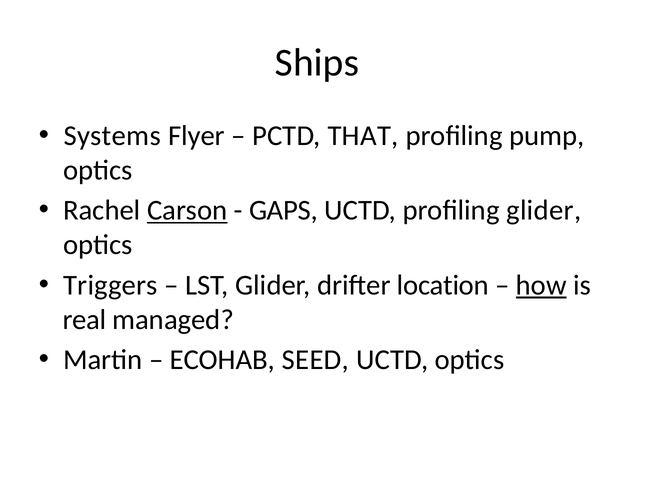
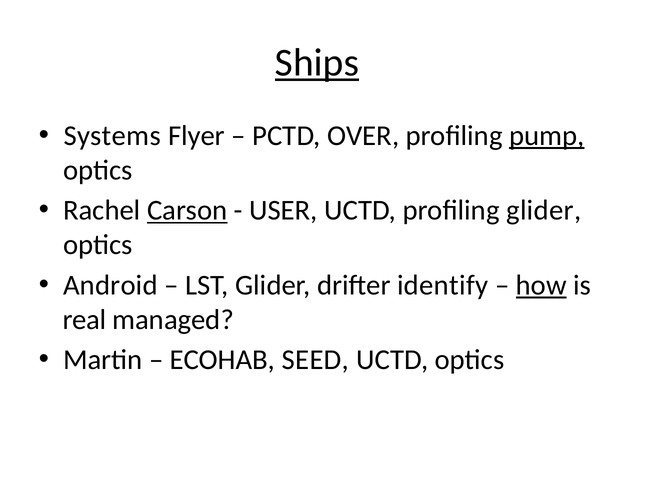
Ships underline: none -> present
THAT: THAT -> OVER
pump underline: none -> present
GAPS: GAPS -> USER
Triggers: Triggers -> Android
location: location -> identify
